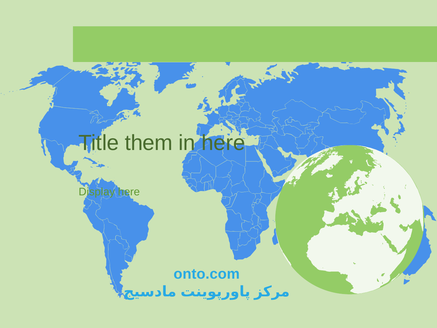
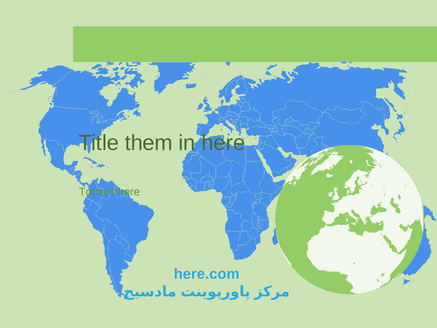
Display: Display -> Torrent
onto.com: onto.com -> here.com
